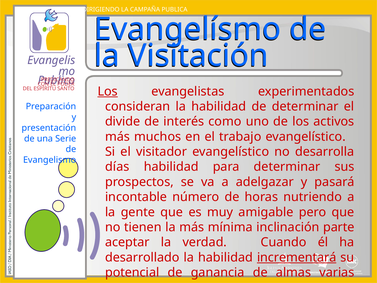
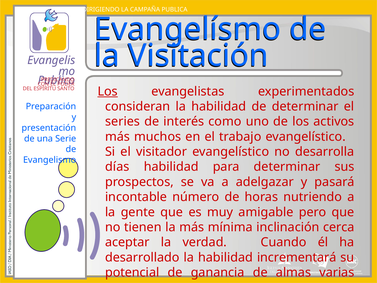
divide: divide -> series
parte: parte -> cerca
incrementará underline: present -> none
